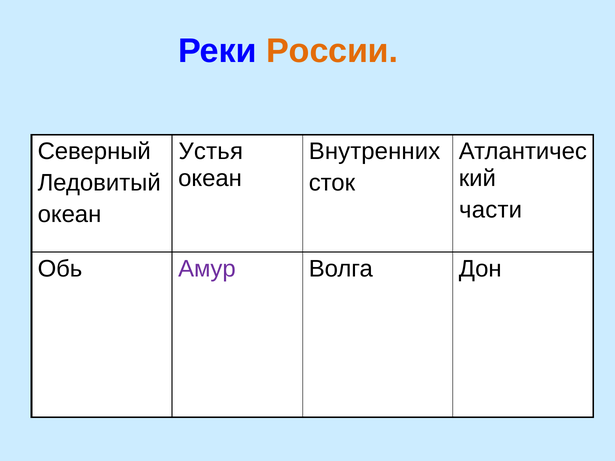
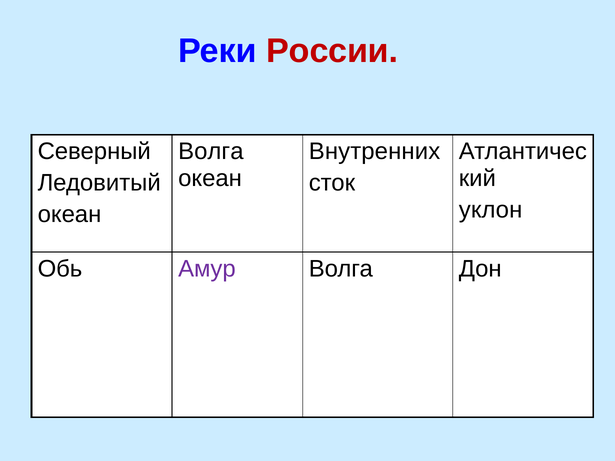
России colour: orange -> red
Устья at (211, 152): Устья -> Волга
части: части -> уклон
